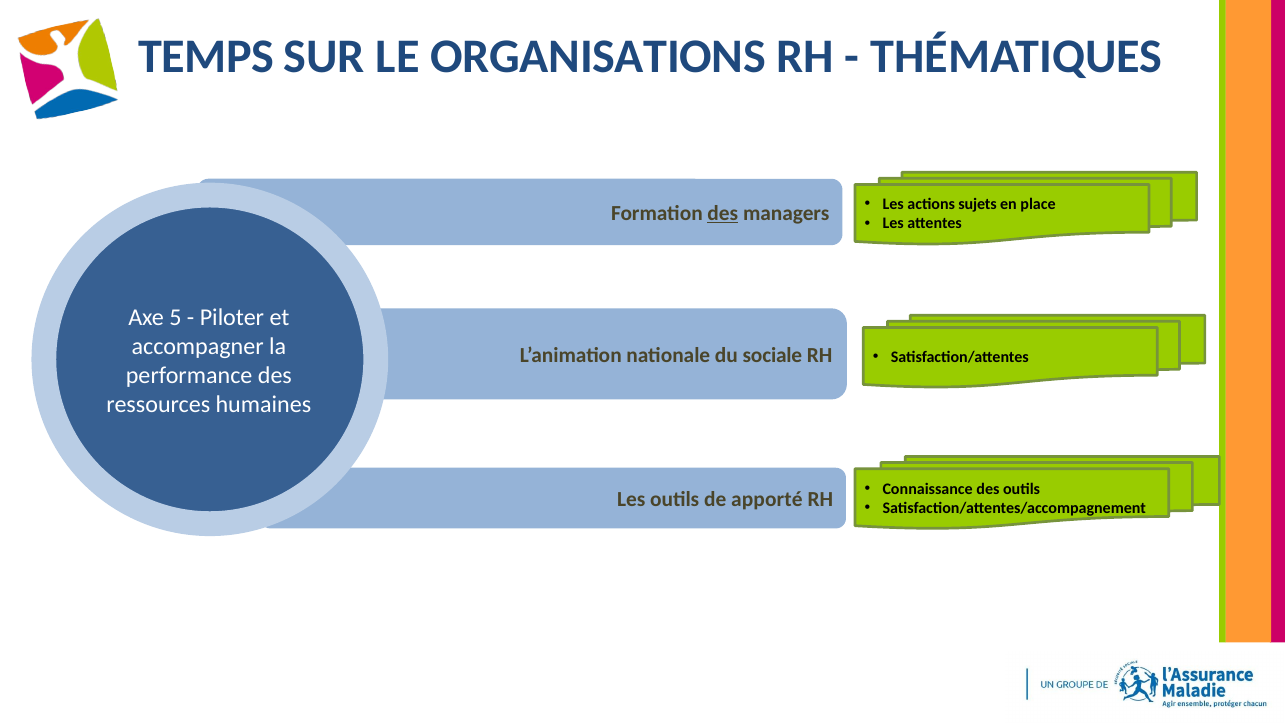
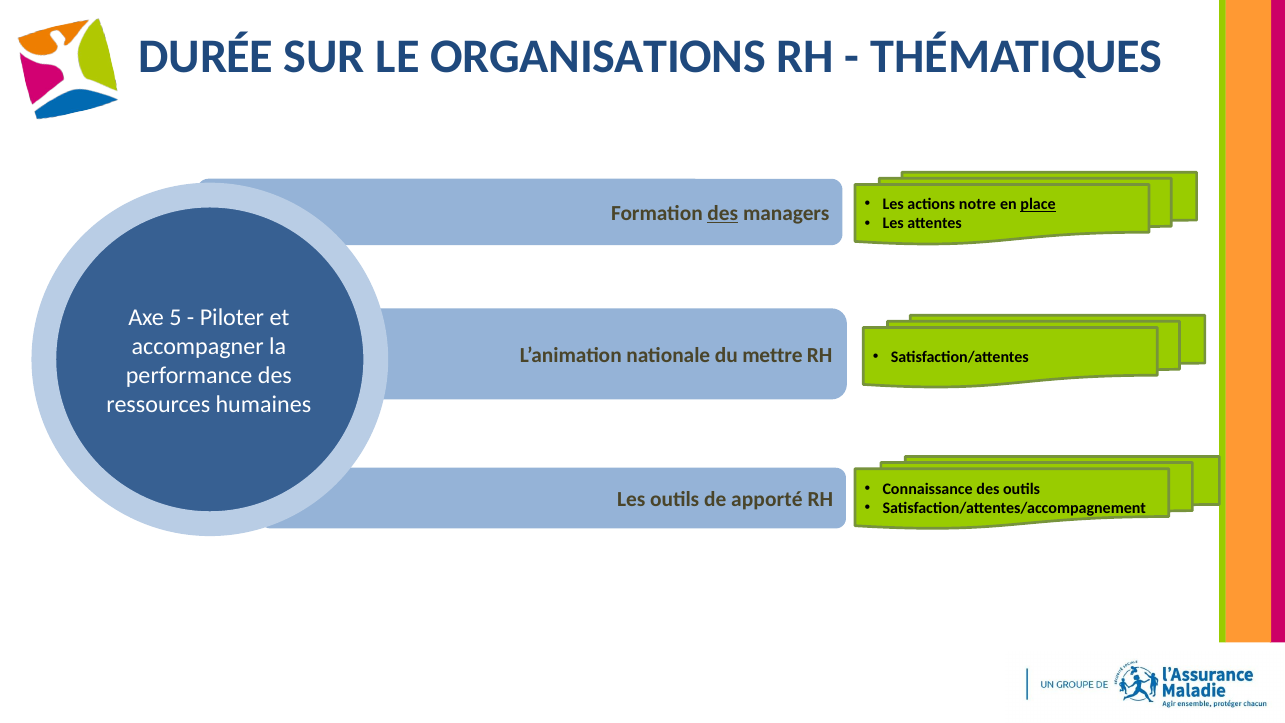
TEMPS: TEMPS -> DURÉE
sujets: sujets -> notre
place underline: none -> present
sociale: sociale -> mettre
